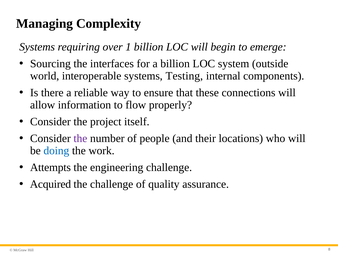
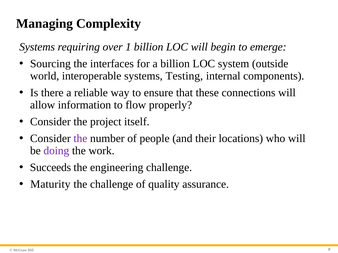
doing colour: blue -> purple
Attempts: Attempts -> Succeeds
Acquired: Acquired -> Maturity
